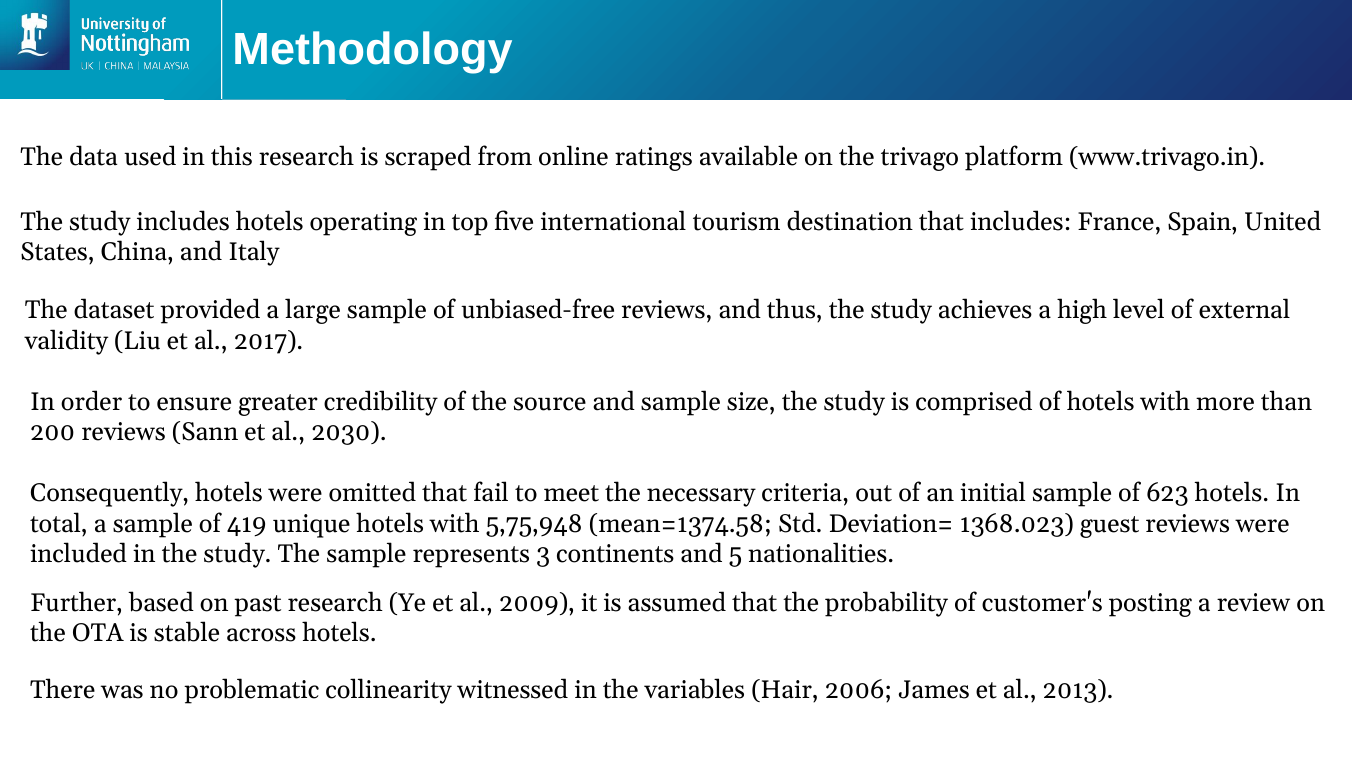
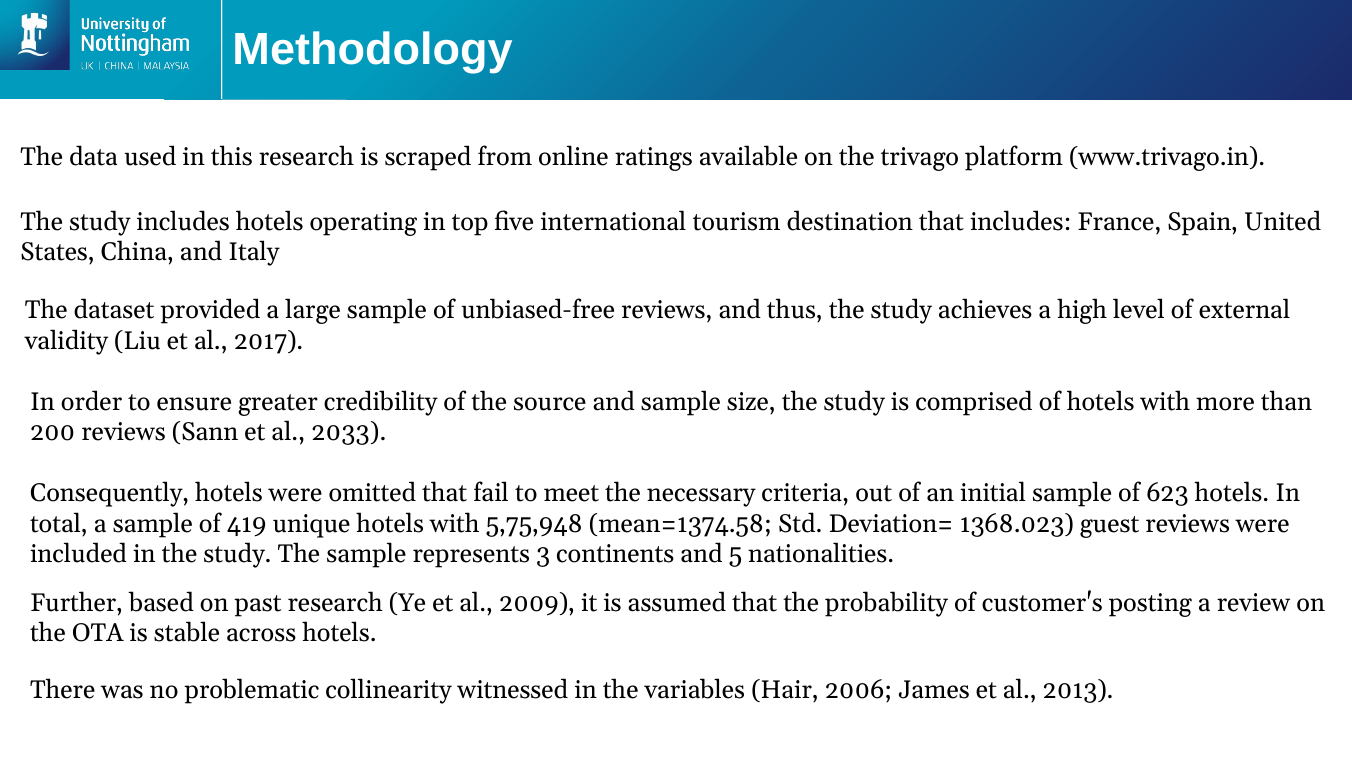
2030: 2030 -> 2033
